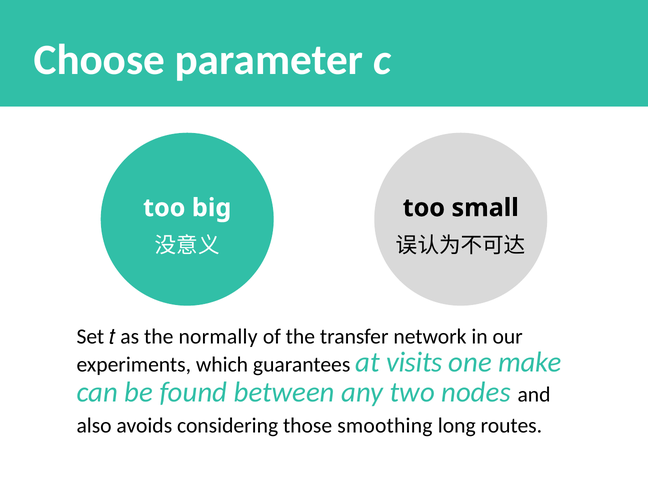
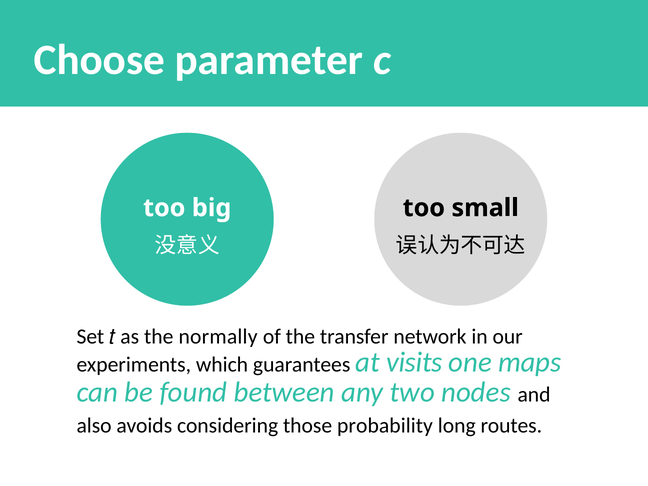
make: make -> maps
smoothing: smoothing -> probability
